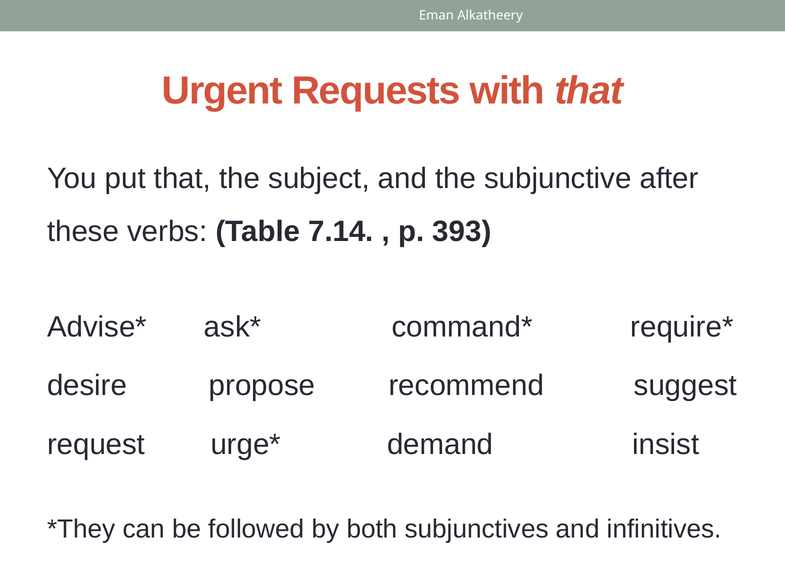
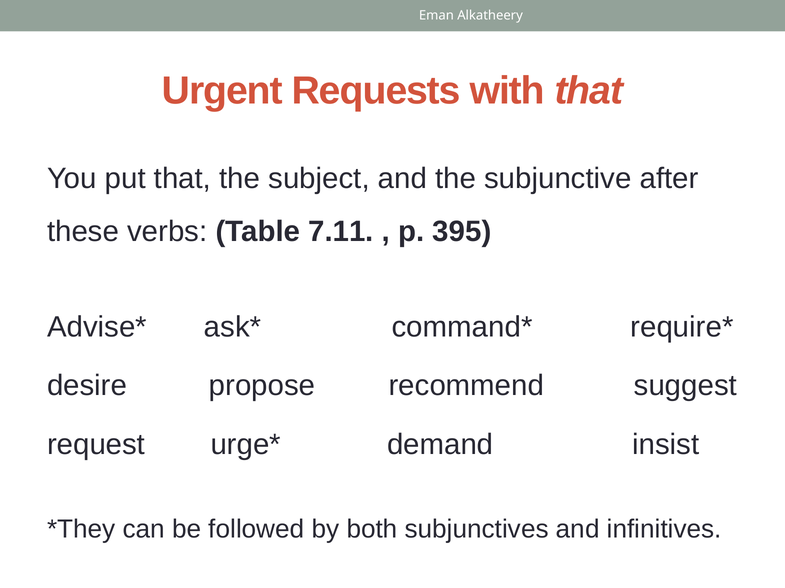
7.14: 7.14 -> 7.11
393: 393 -> 395
